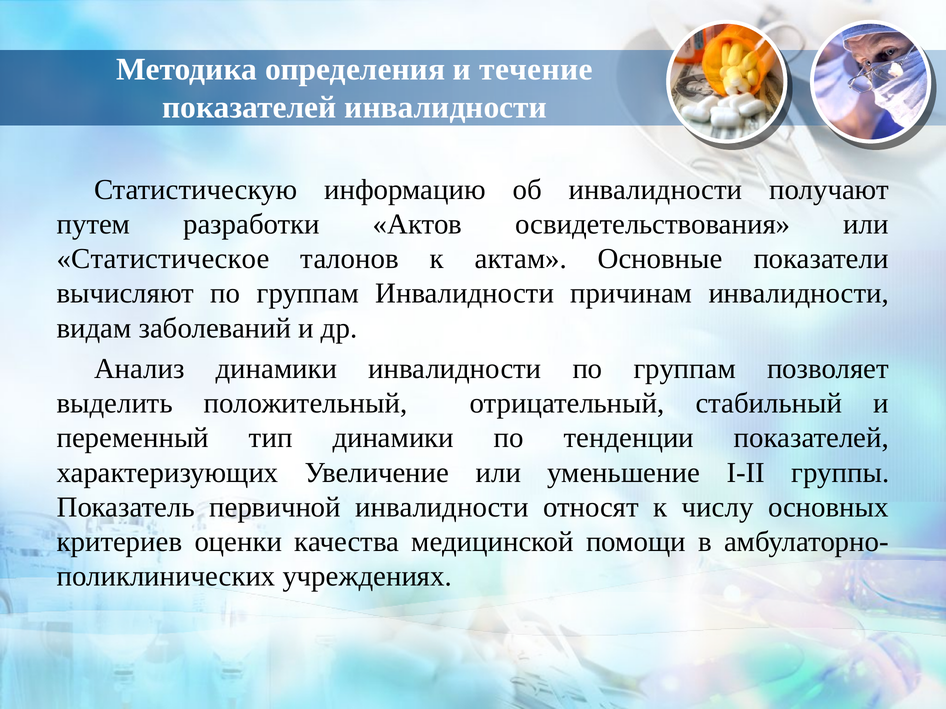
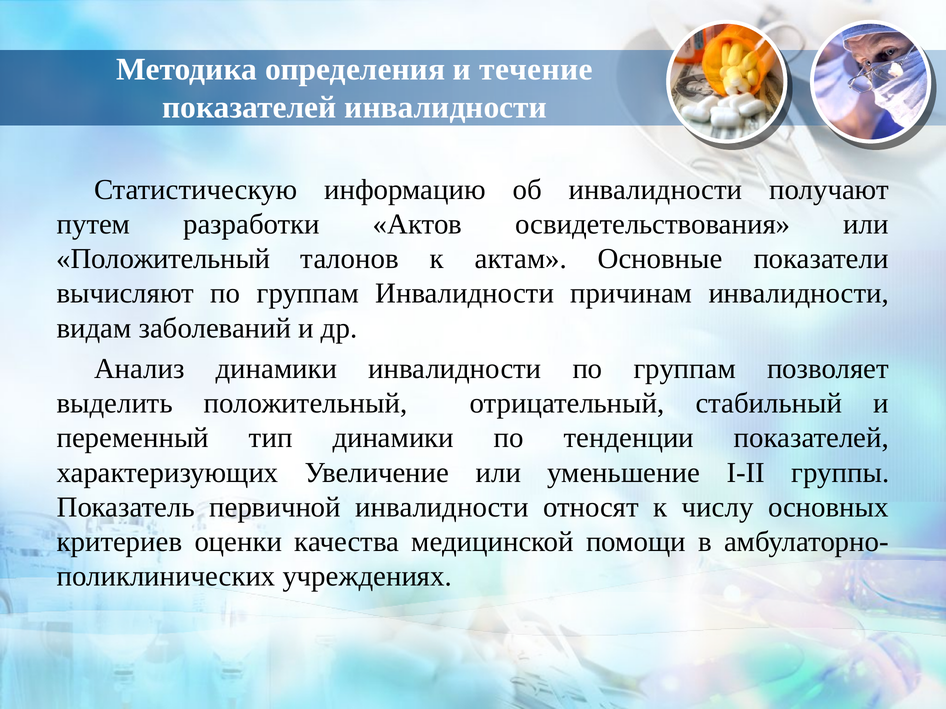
Статистическое at (163, 259): Статистическое -> Положительный
